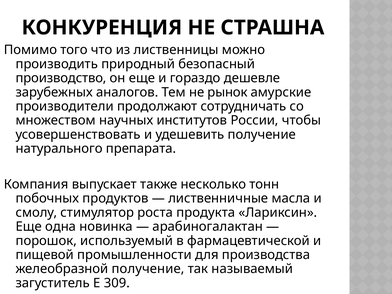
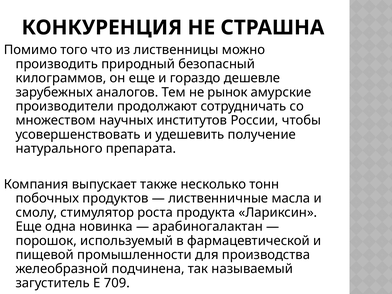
производство: производство -> килограммов
желеобразной получение: получение -> подчинена
309: 309 -> 709
